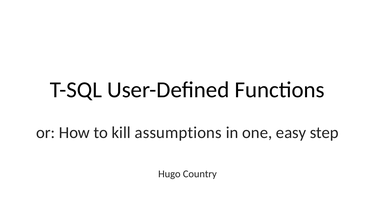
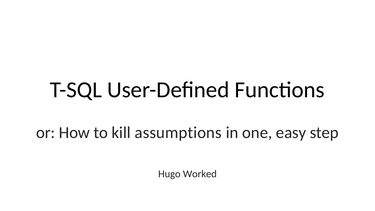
Country: Country -> Worked
